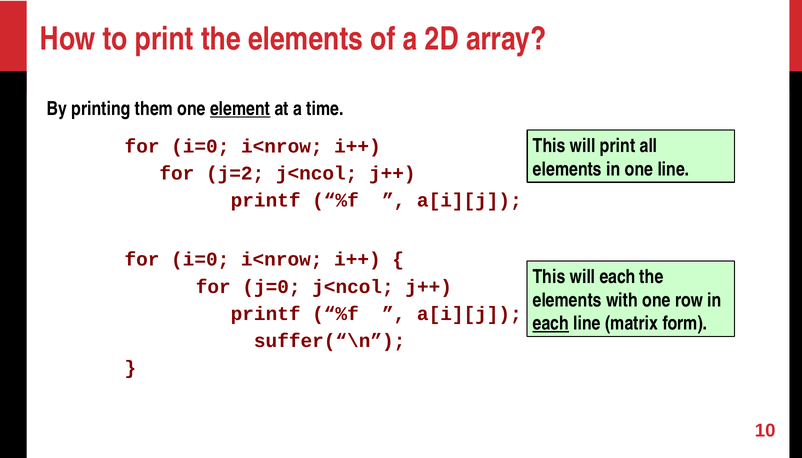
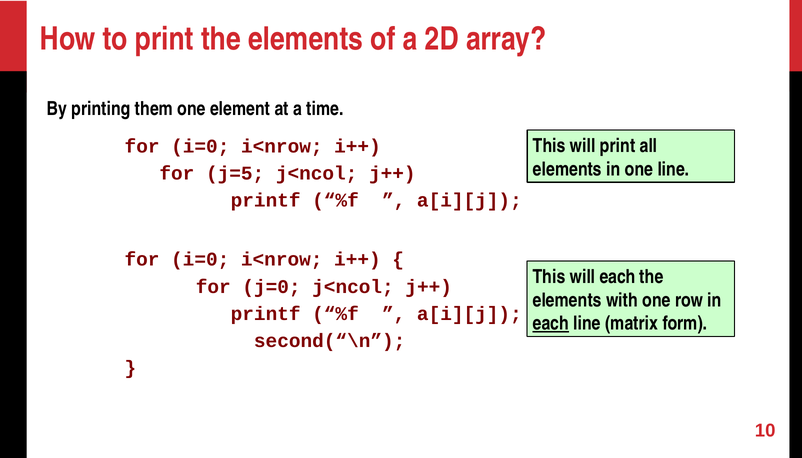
element underline: present -> none
j=2: j=2 -> j=5
suffer(“\n: suffer(“\n -> second(“\n
